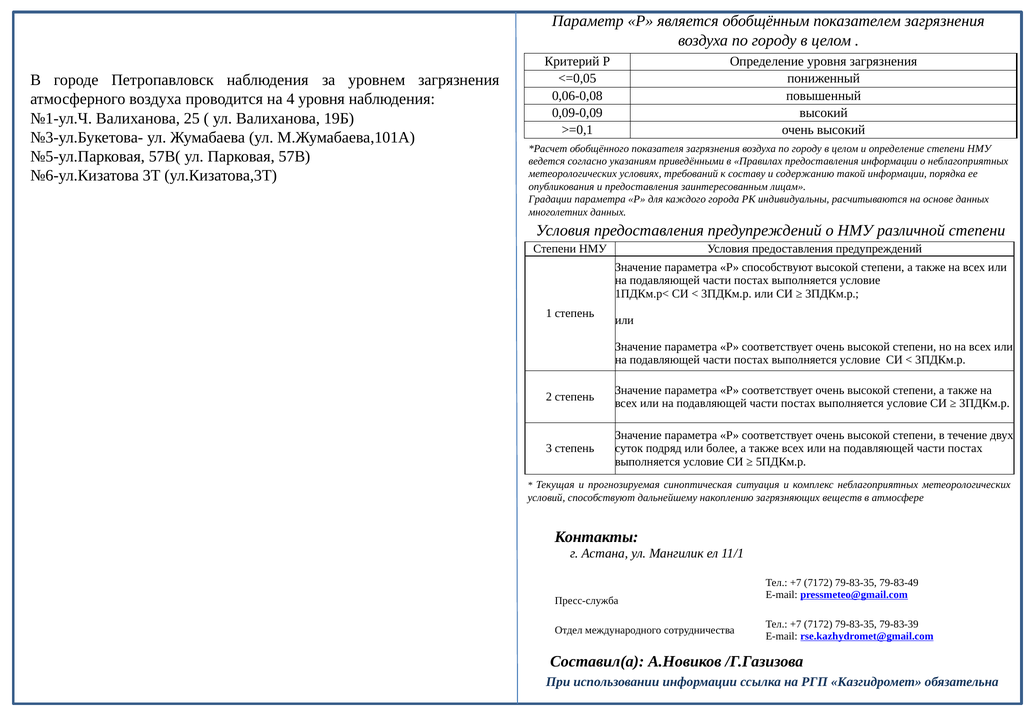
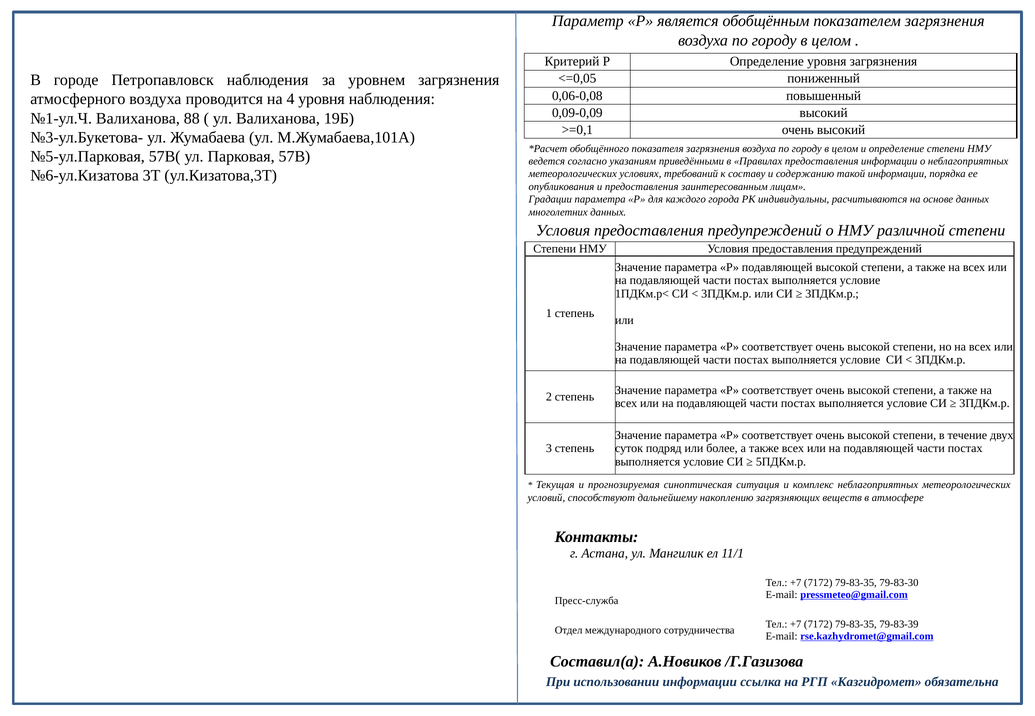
25: 25 -> 88
Р способствуют: способствуют -> подавляющей
79-83-49: 79-83-49 -> 79-83-30
